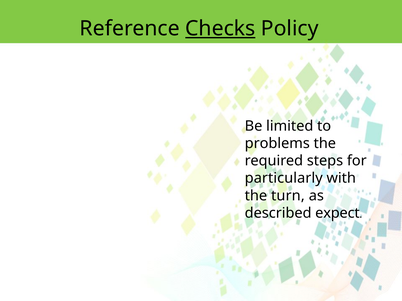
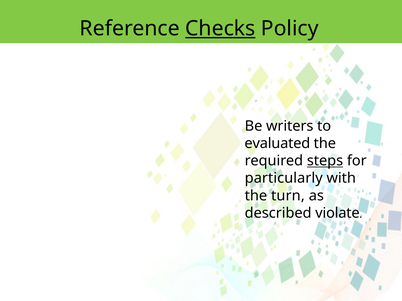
limited: limited -> writers
problems: problems -> evaluated
steps underline: none -> present
expect: expect -> violate
